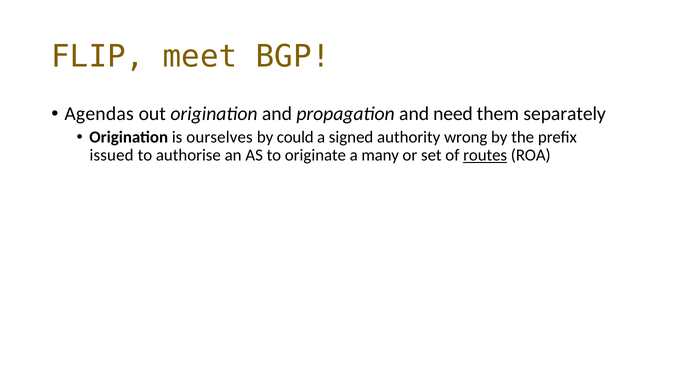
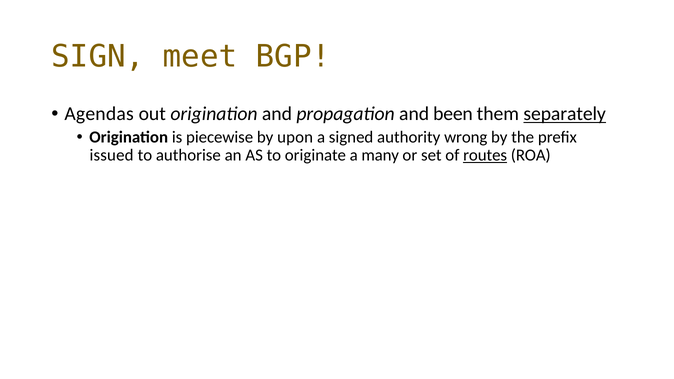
FLIP: FLIP -> SIGN
need: need -> been
separately underline: none -> present
ourselves: ourselves -> piecewise
could: could -> upon
